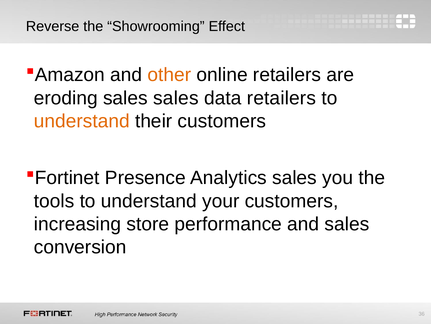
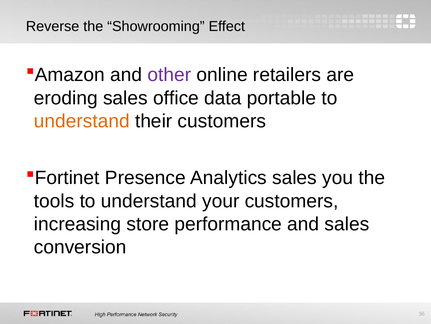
other colour: orange -> purple
sales sales: sales -> office
data retailers: retailers -> portable
